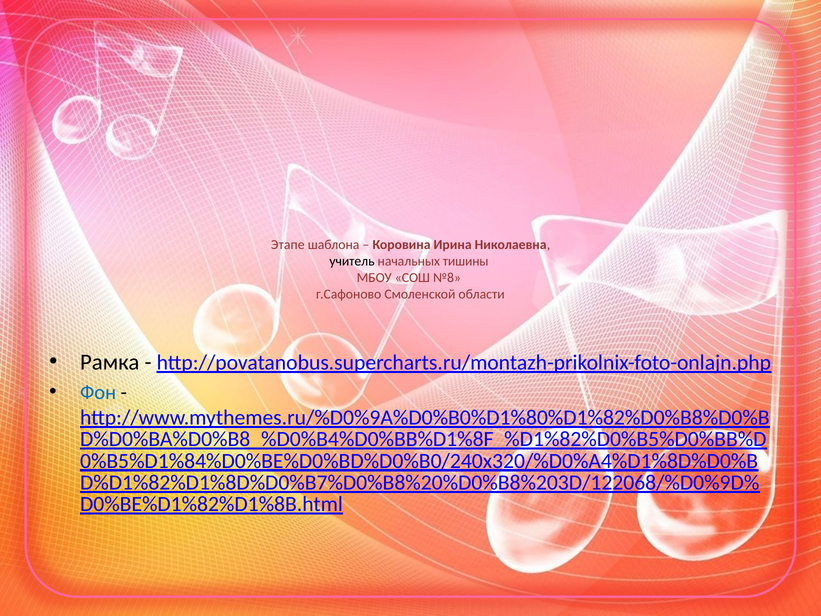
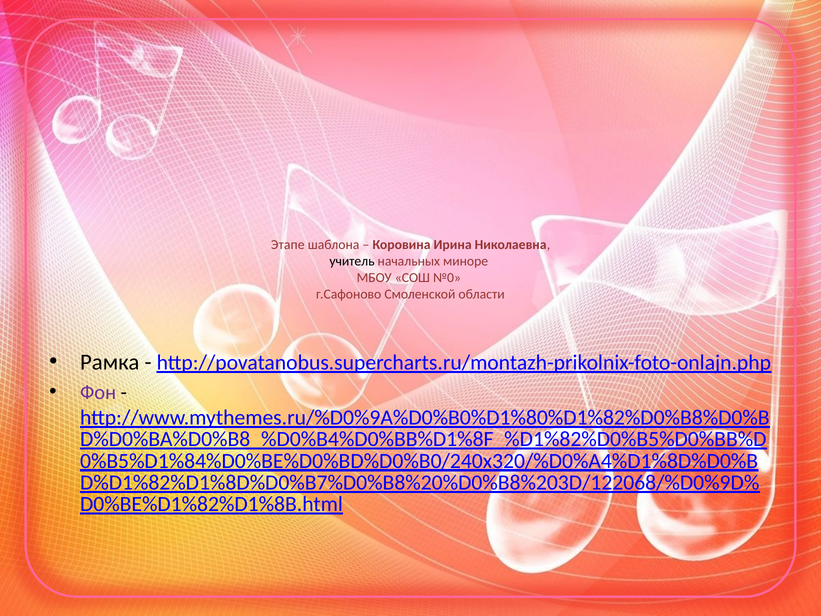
тишины: тишины -> миноре
№8: №8 -> №0
Фон colour: blue -> purple
